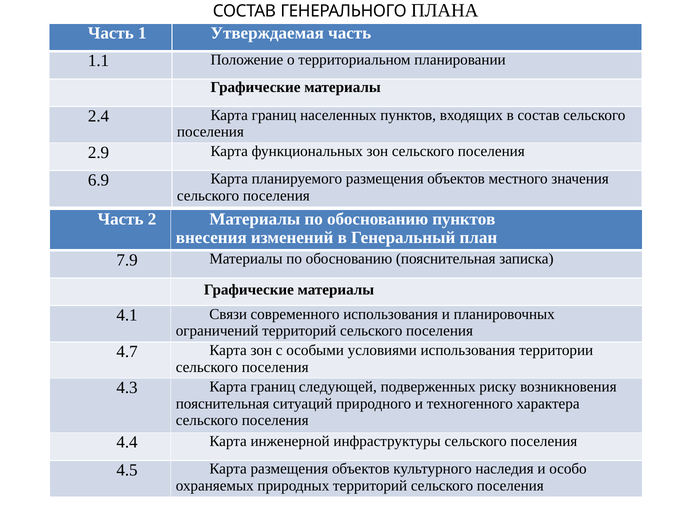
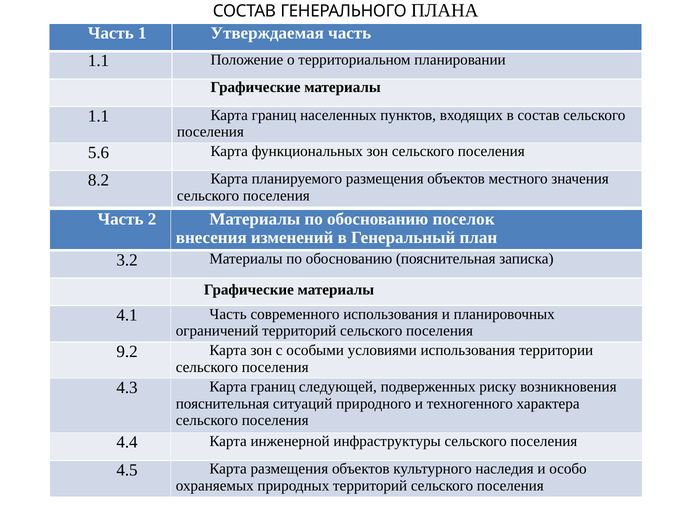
2.4 at (99, 116): 2.4 -> 1.1
2.9: 2.9 -> 5.6
6.9: 6.9 -> 8.2
обоснованию пунктов: пунктов -> поселок
7.9: 7.9 -> 3.2
4.1 Связи: Связи -> Часть
4.7: 4.7 -> 9.2
